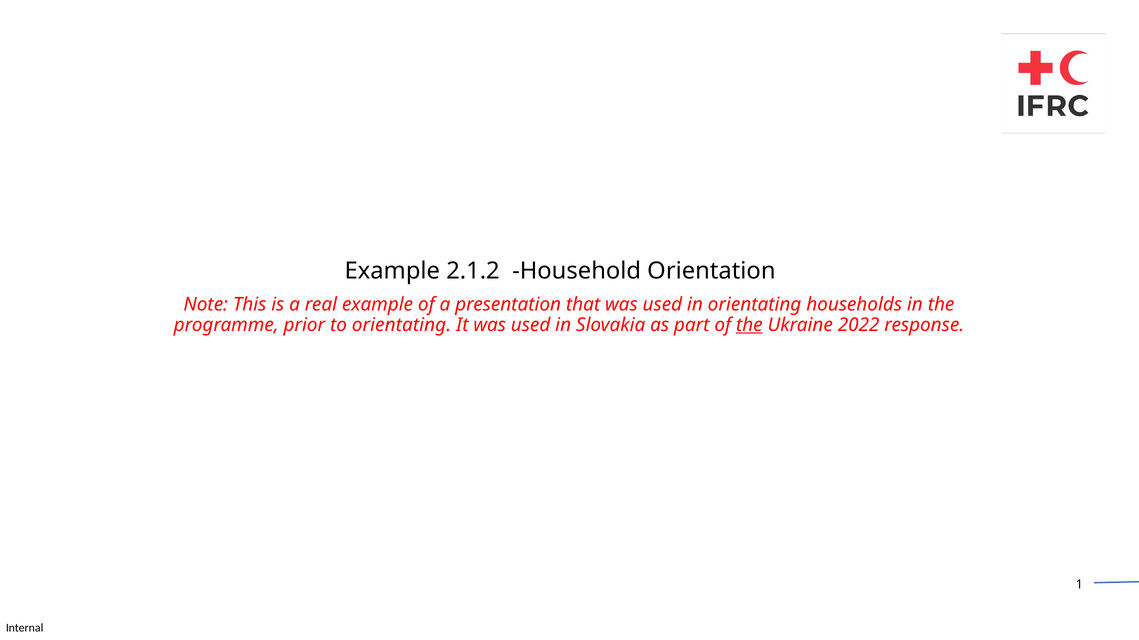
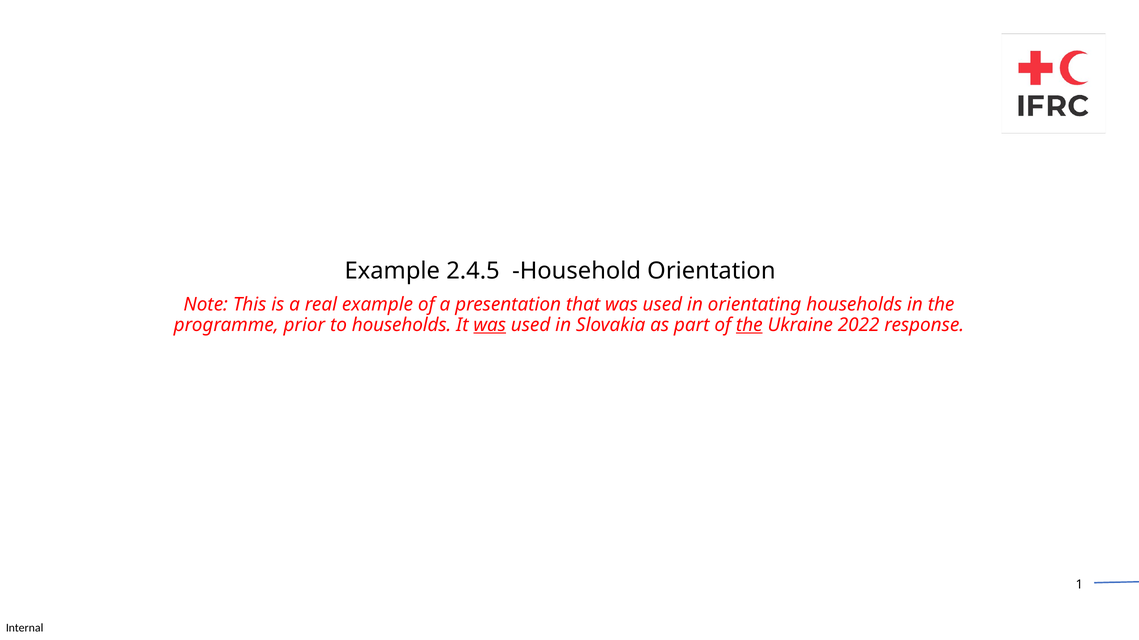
2.1.2: 2.1.2 -> 2.4.5
to orientating: orientating -> households
was at (490, 325) underline: none -> present
